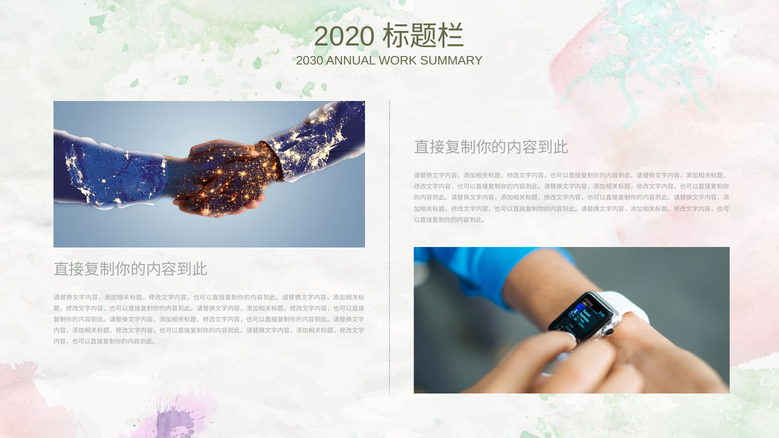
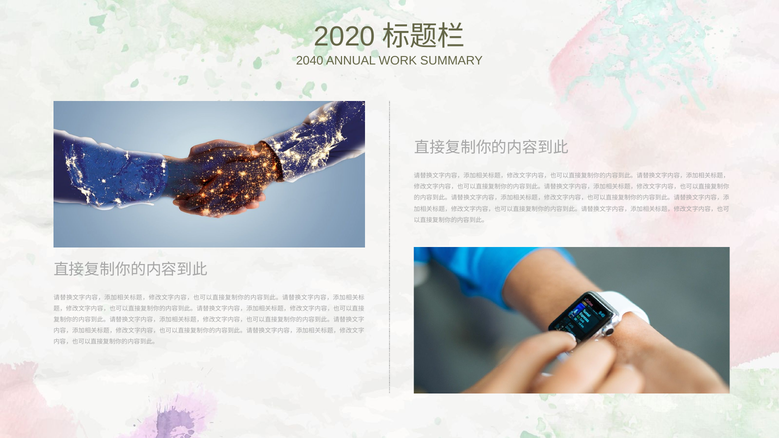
2030: 2030 -> 2040
